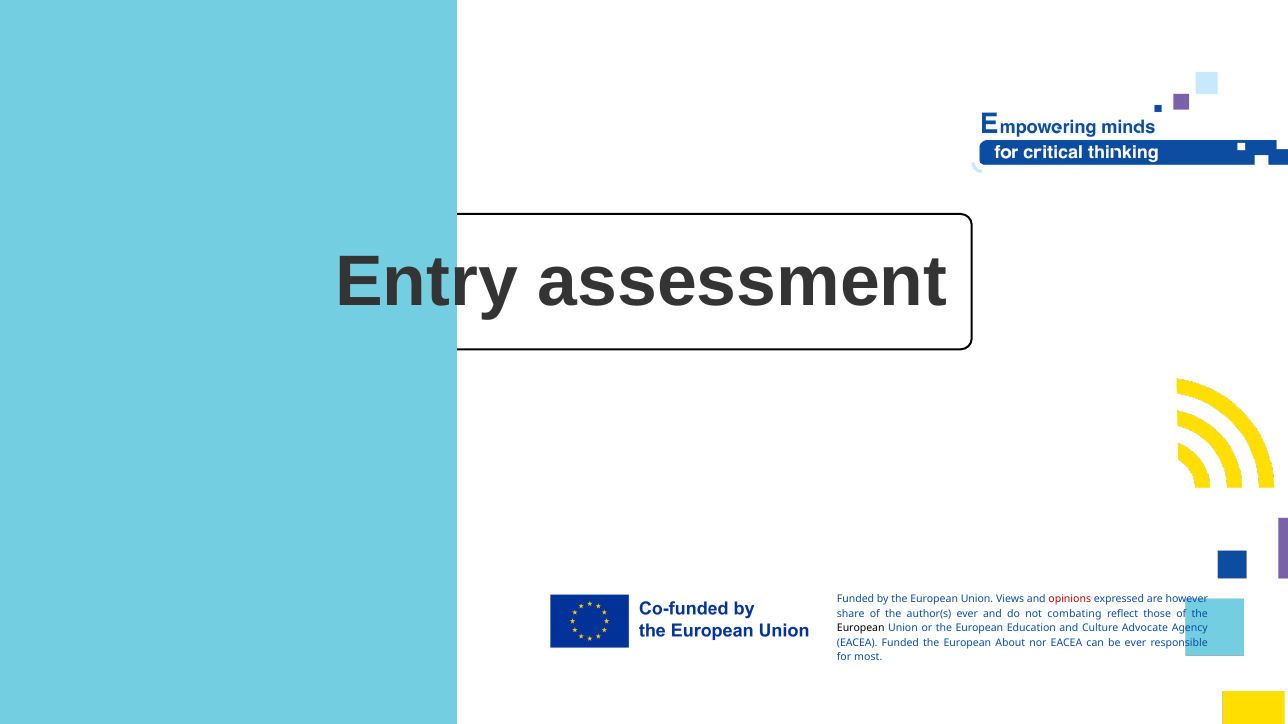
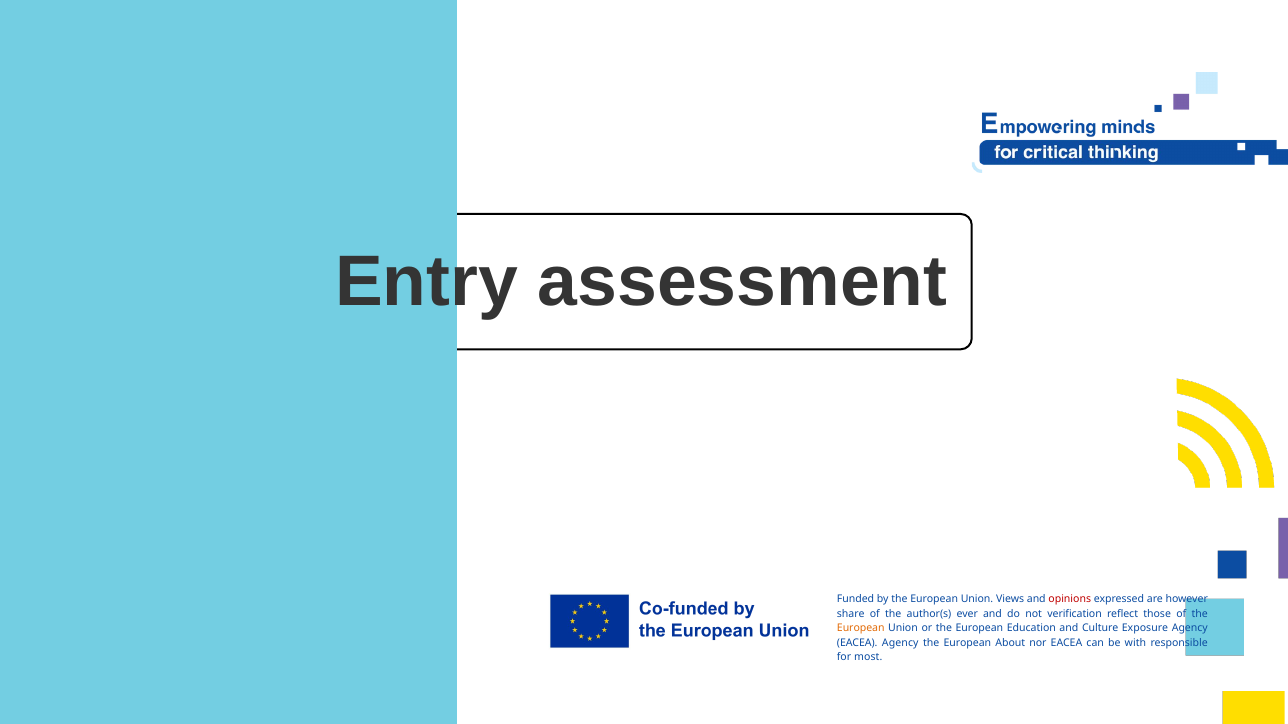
combating: combating -> verification
European at (861, 629) colour: black -> orange
Advocate: Advocate -> Exposure
EACEA Funded: Funded -> Agency
be ever: ever -> with
